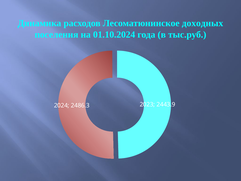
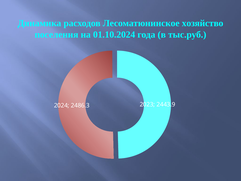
доходных: доходных -> хозяйство
